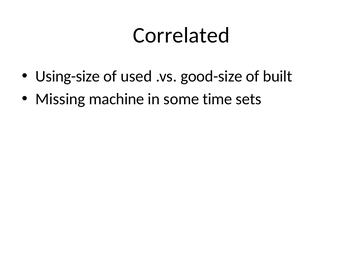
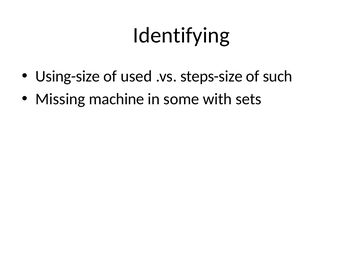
Correlated: Correlated -> Identifying
good-size: good-size -> steps-size
built: built -> such
time: time -> with
